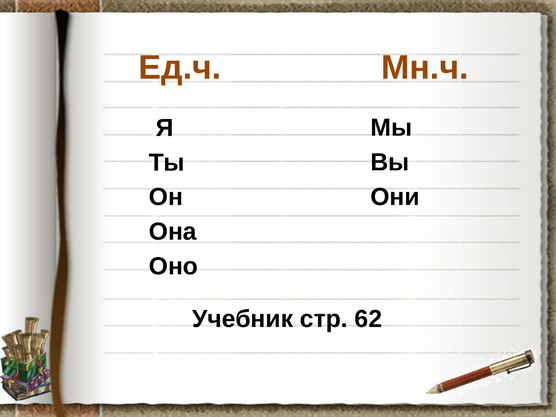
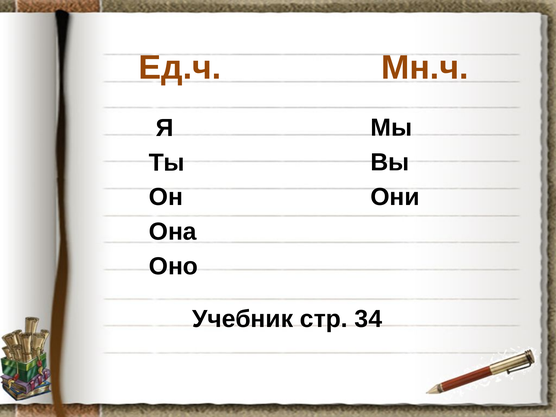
62: 62 -> 34
